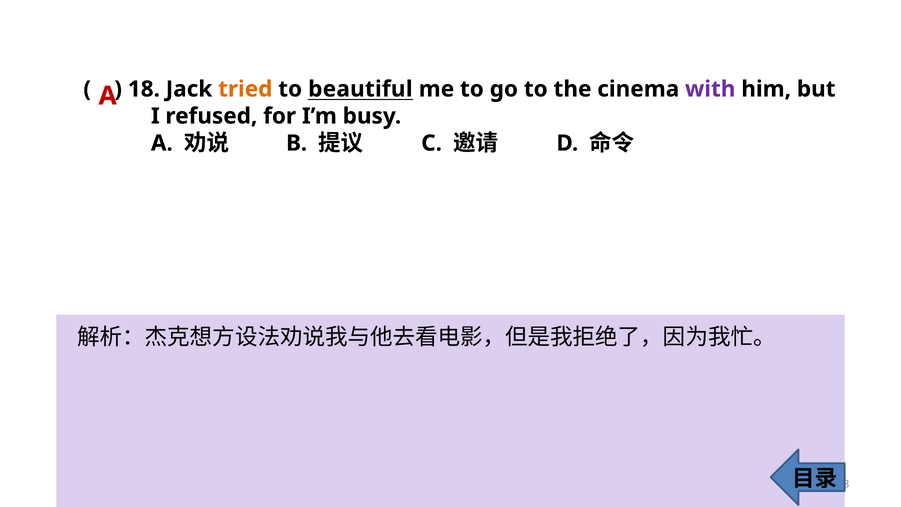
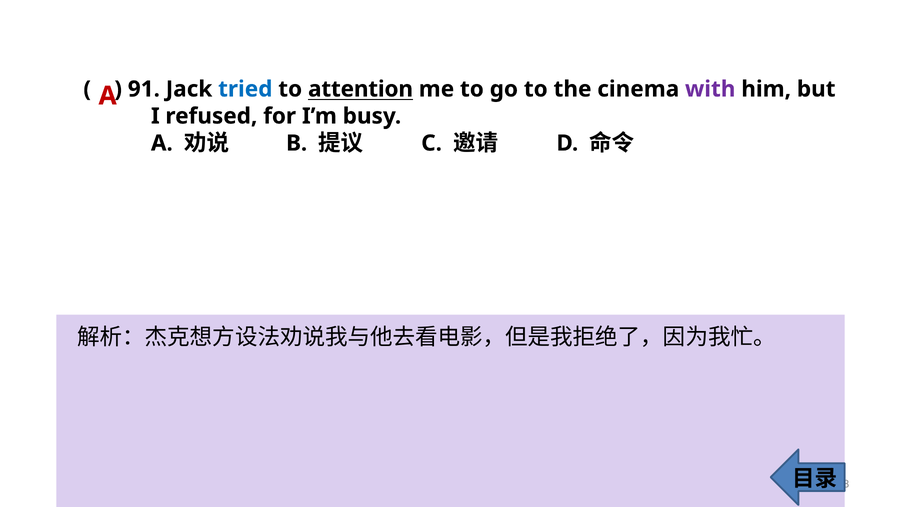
18 at (144, 89): 18 -> 91
tried colour: orange -> blue
beautiful: beautiful -> attention
